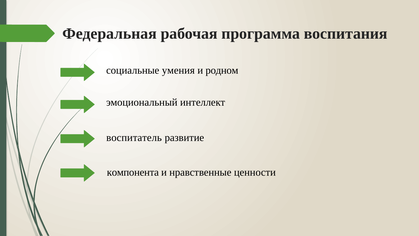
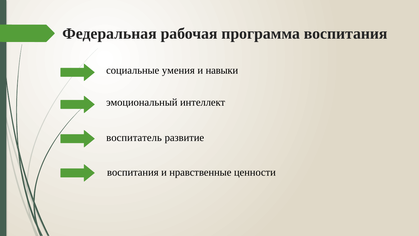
родном: родном -> навыки
компонента at (133, 172): компонента -> воспитания
